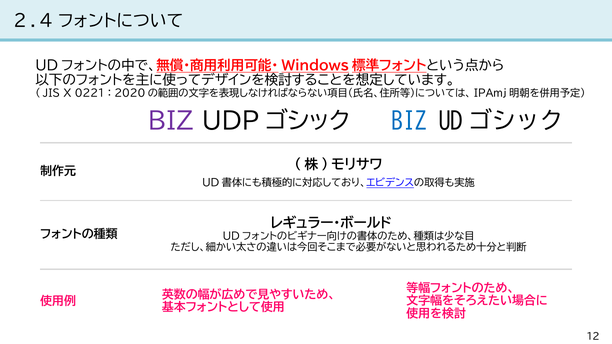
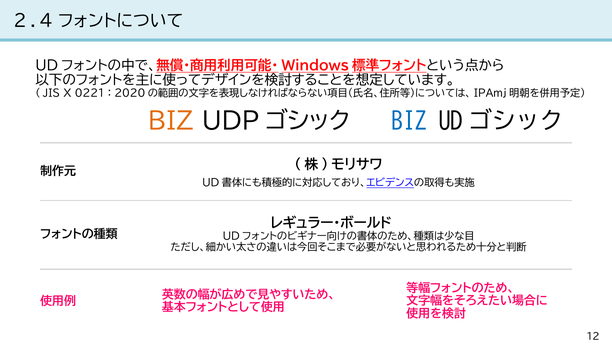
BIZ at (171, 121) colour: purple -> orange
